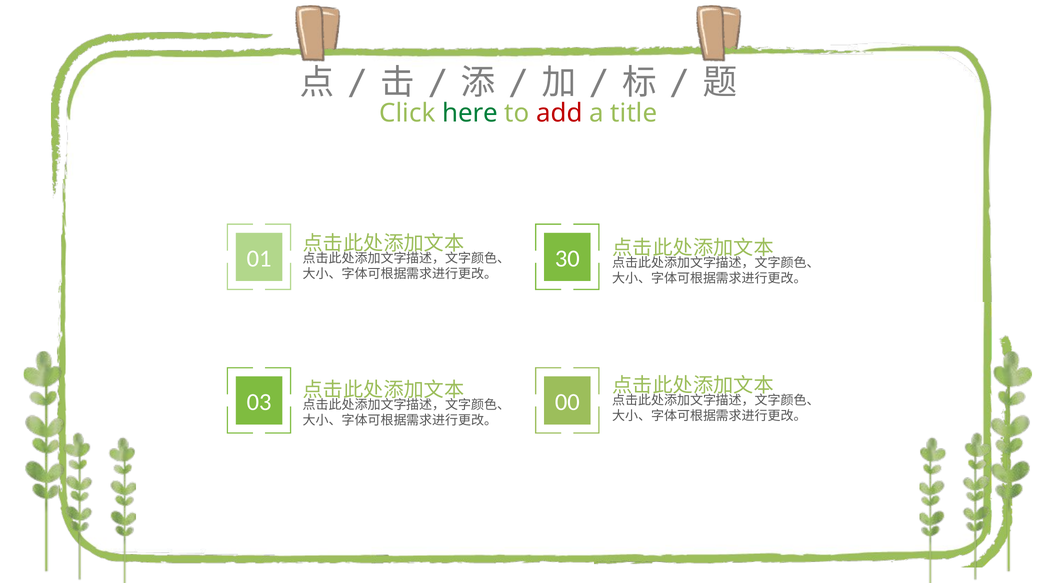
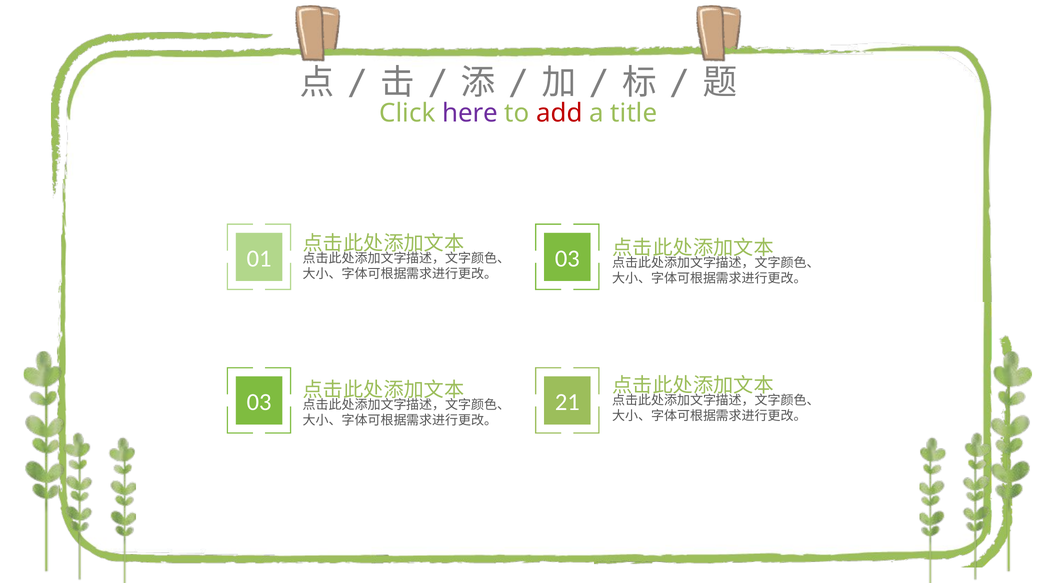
here colour: green -> purple
01 30: 30 -> 03
00: 00 -> 21
